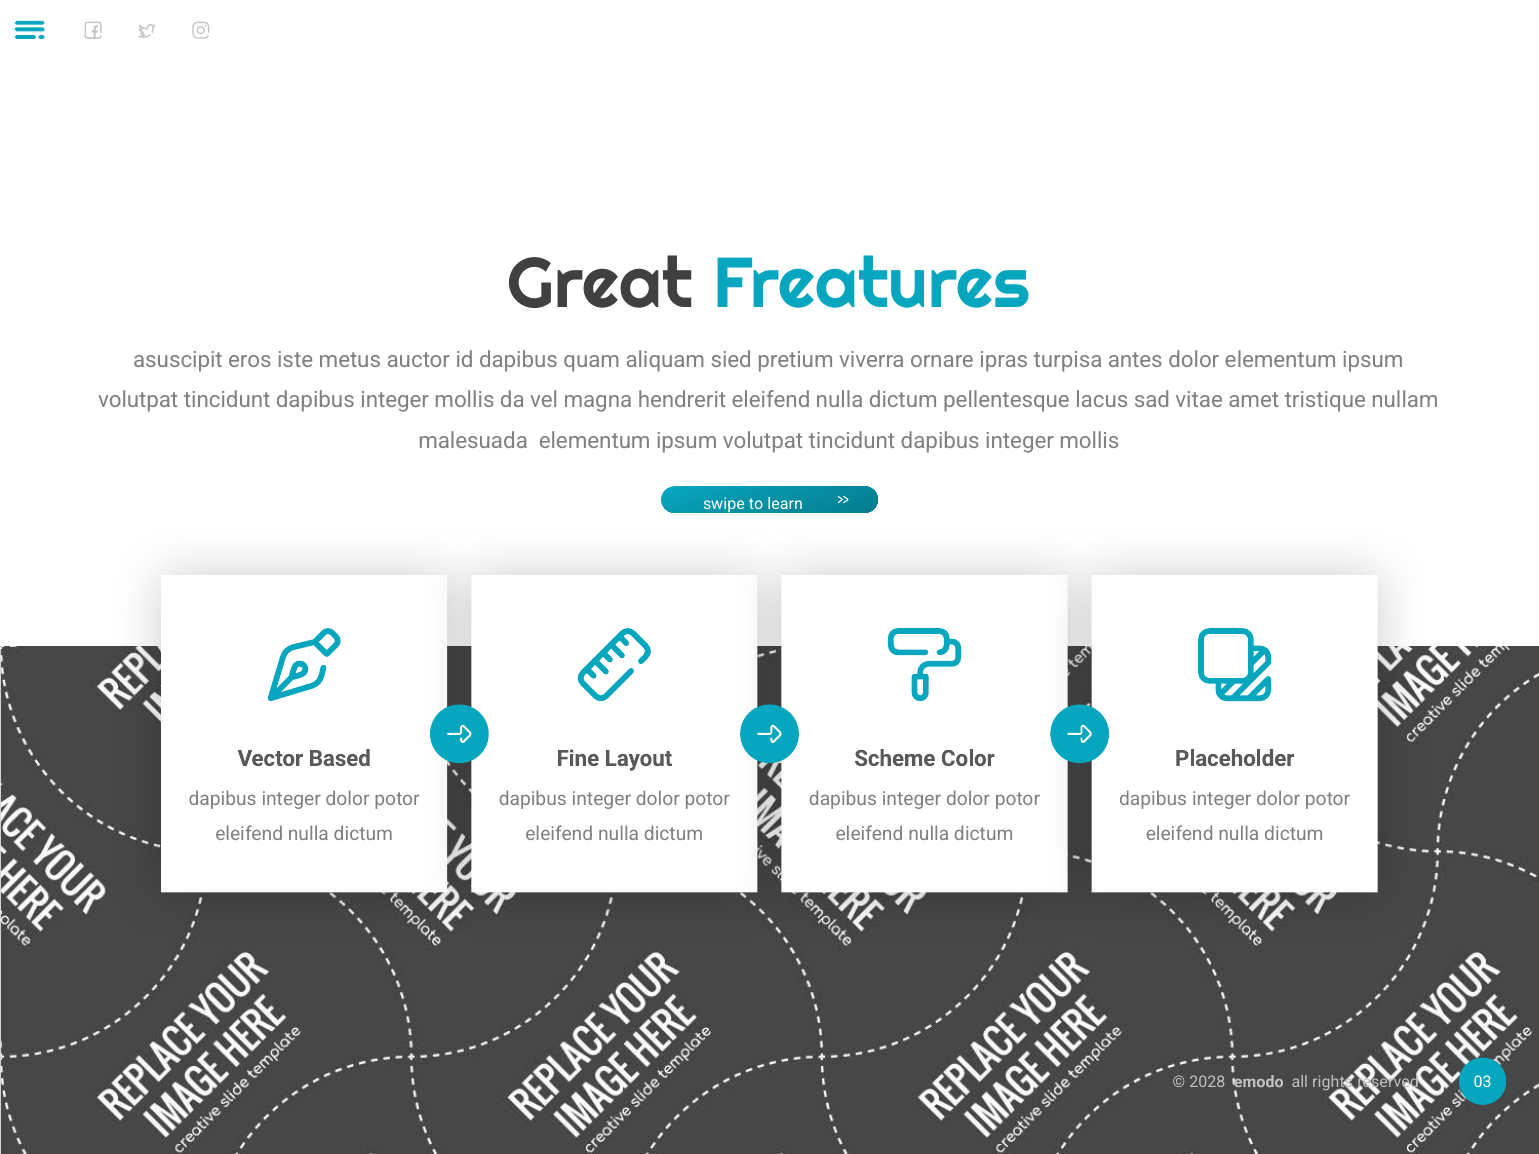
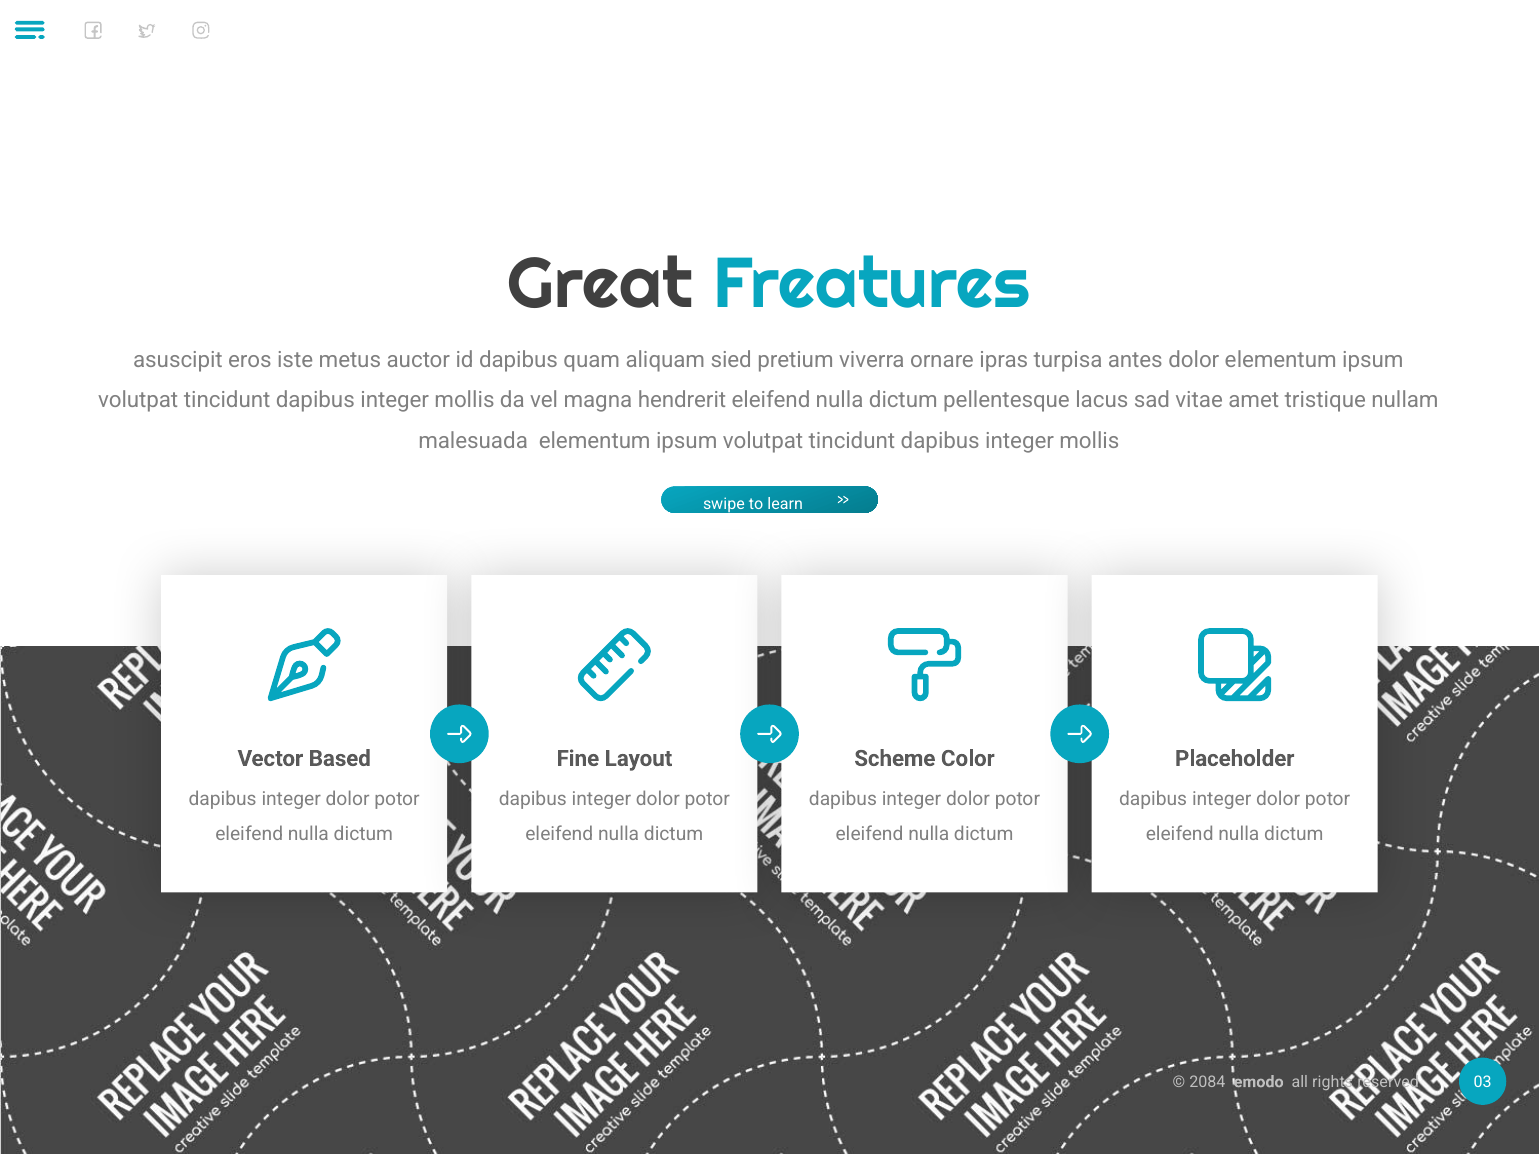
2028: 2028 -> 2084
